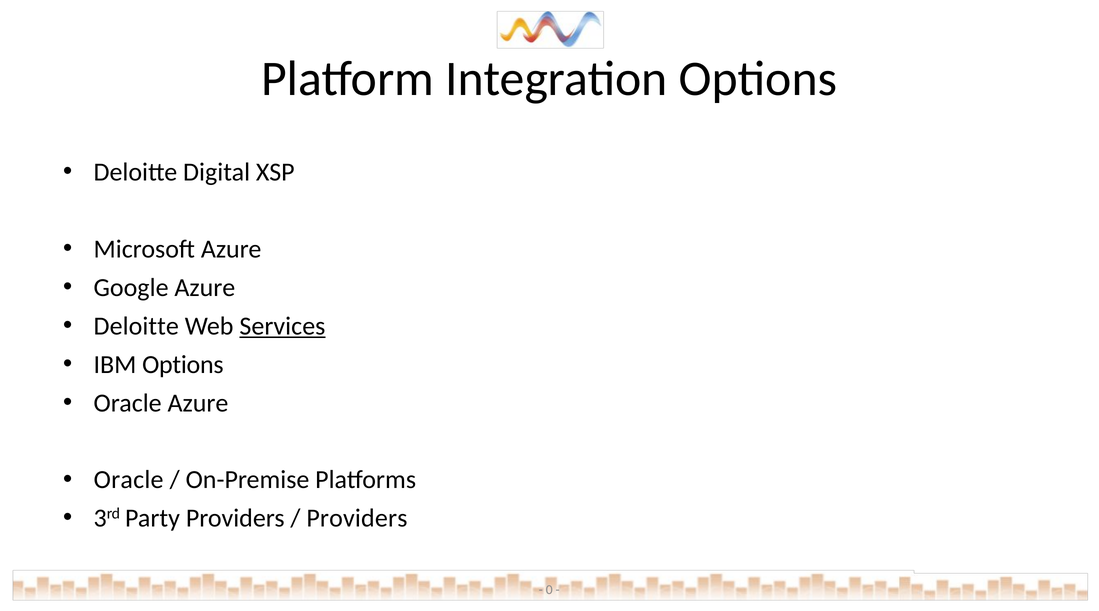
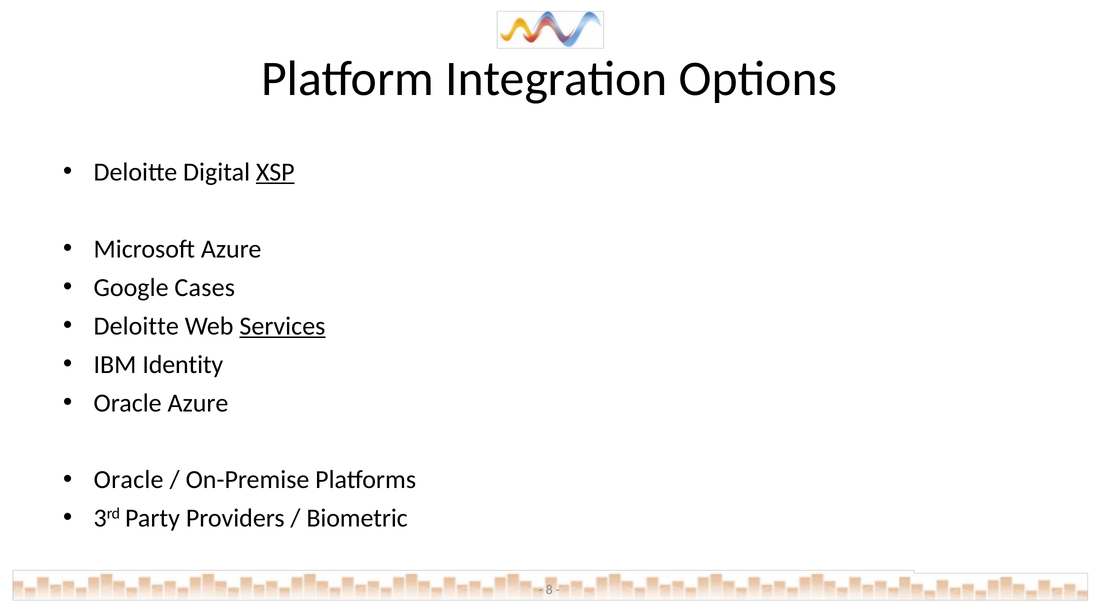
XSP underline: none -> present
Google Azure: Azure -> Cases
IBM Options: Options -> Identity
Providers at (357, 518): Providers -> Biometric
0: 0 -> 8
